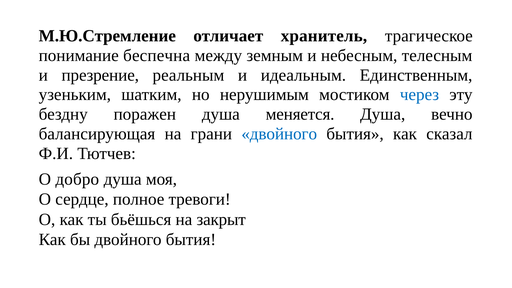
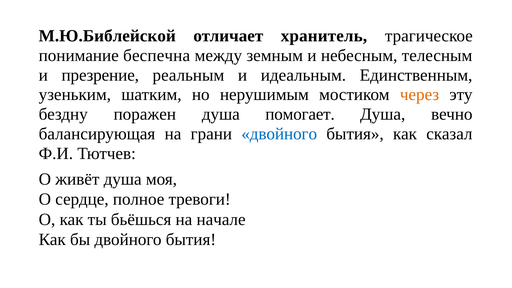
М.Ю.Стремление: М.Ю.Стремление -> М.Ю.Библейской
через colour: blue -> orange
меняется: меняется -> помогает
добро: добро -> живёт
закрыт: закрыт -> начале
